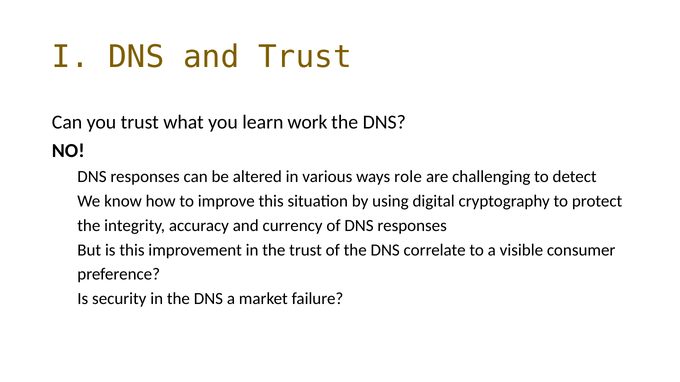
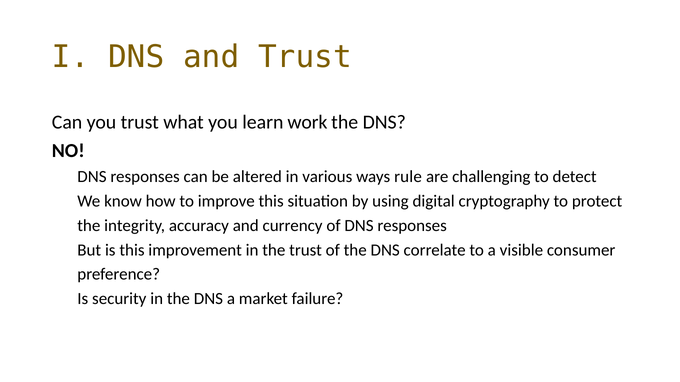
role: role -> rule
